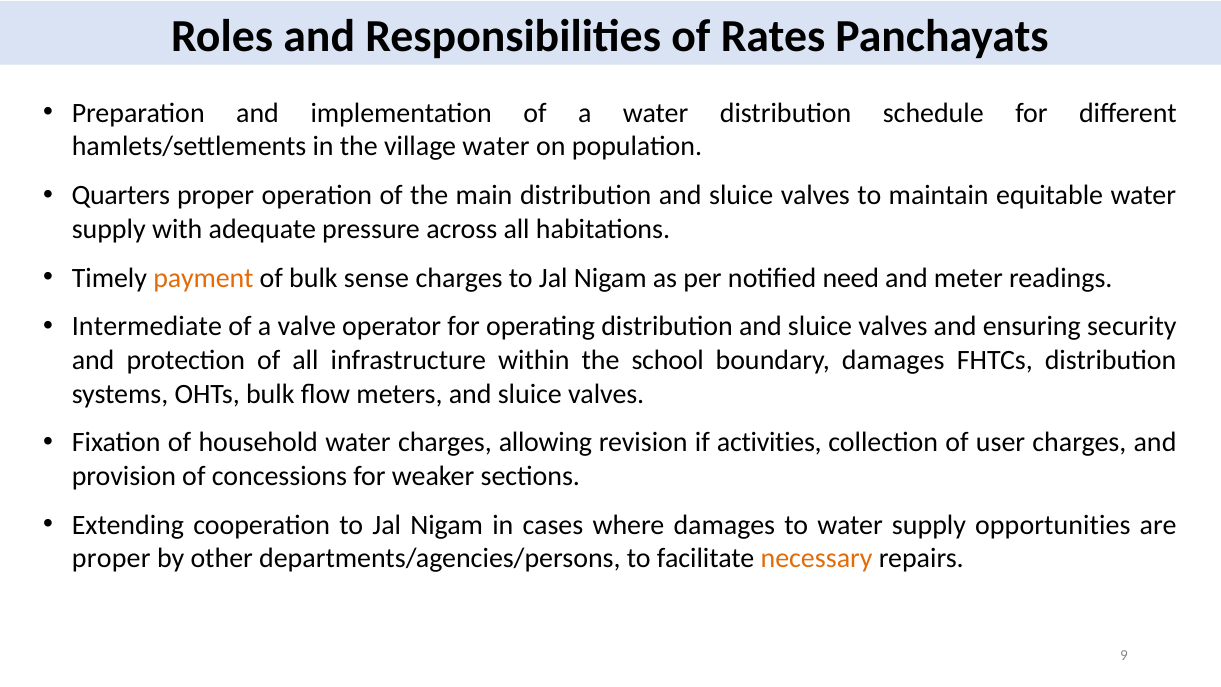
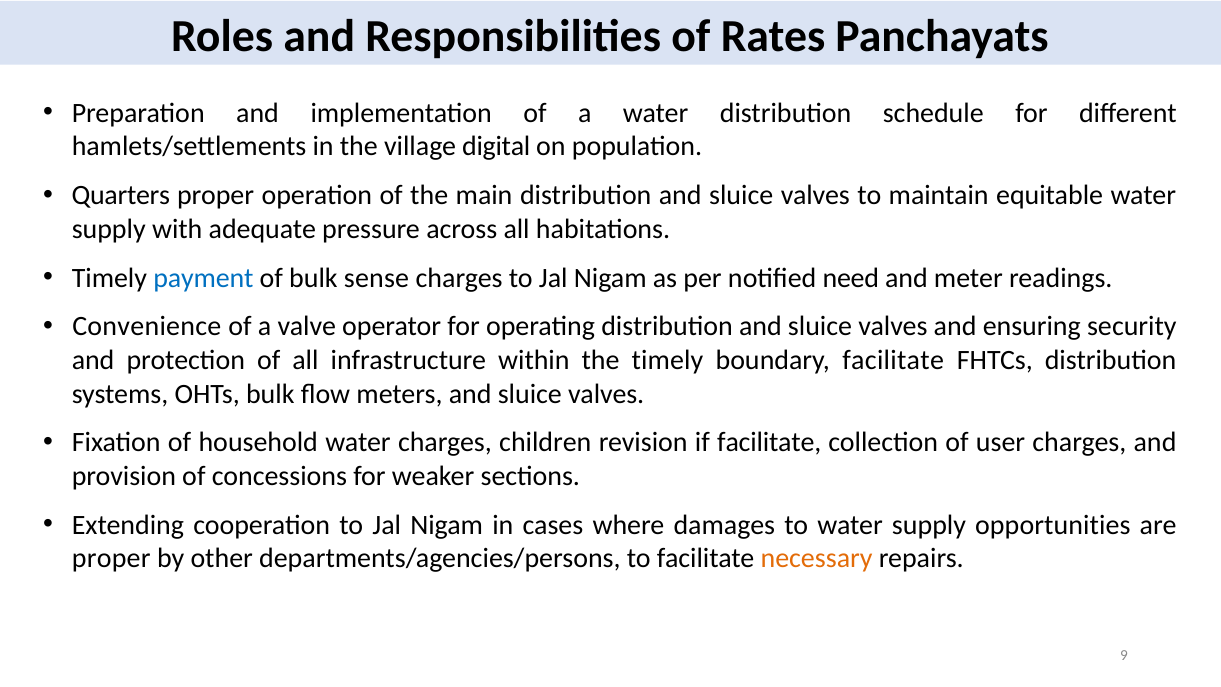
village water: water -> digital
payment colour: orange -> blue
Intermediate: Intermediate -> Convenience
the school: school -> timely
boundary damages: damages -> facilitate
allowing: allowing -> children
if activities: activities -> facilitate
